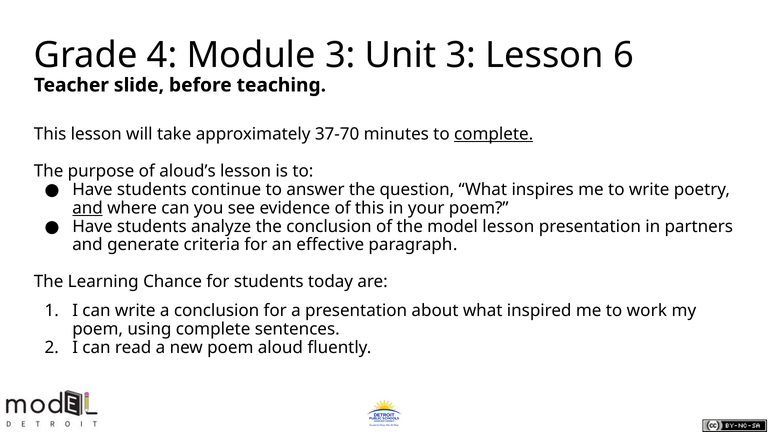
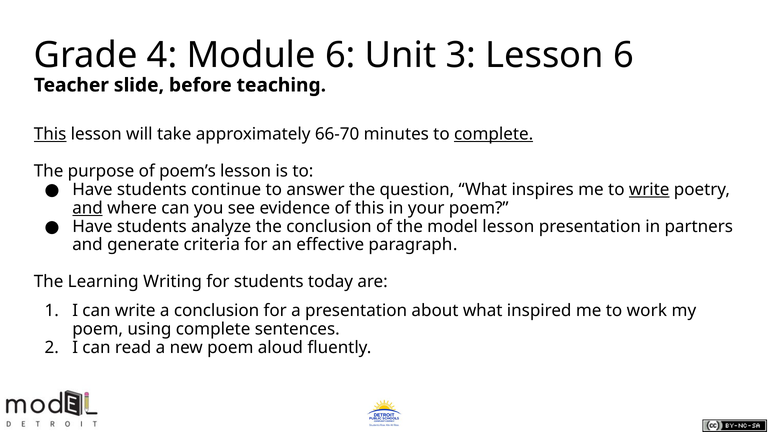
Module 3: 3 -> 6
This at (50, 134) underline: none -> present
37-70: 37-70 -> 66-70
aloud’s: aloud’s -> poem’s
write at (649, 190) underline: none -> present
Chance: Chance -> Writing
